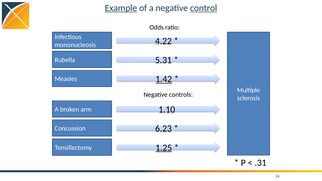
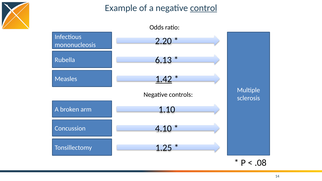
Example underline: present -> none
4.22: 4.22 -> 2.20
5.31: 5.31 -> 6.13
6.23: 6.23 -> 4.10
1.25 underline: present -> none
.31: .31 -> .08
